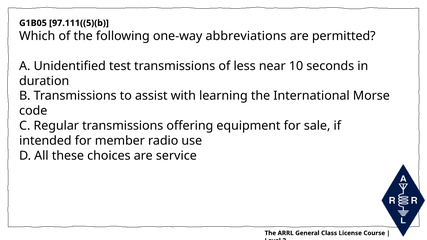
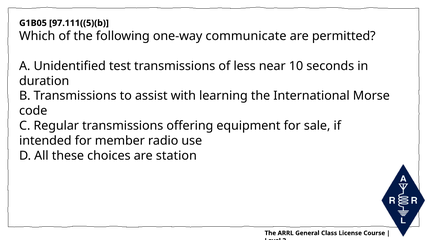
abbreviations: abbreviations -> communicate
service: service -> station
